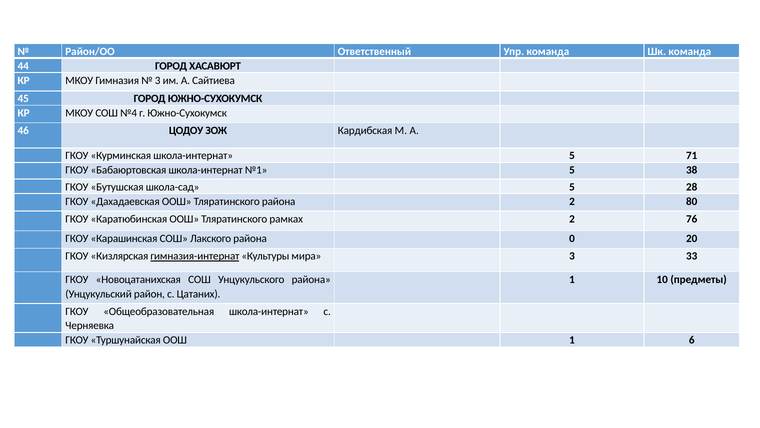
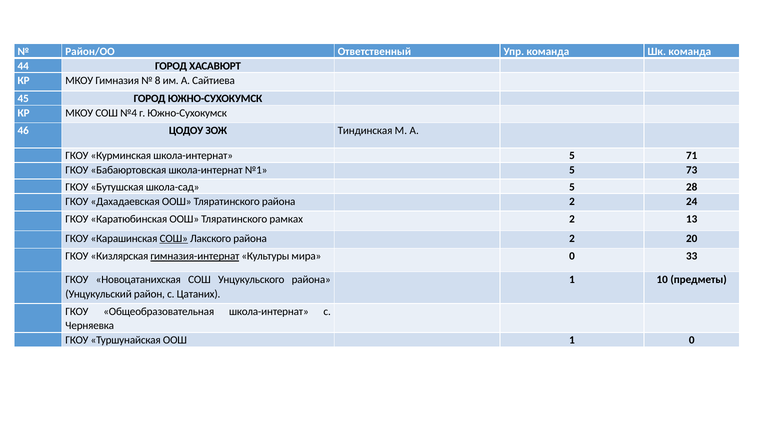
3 at (158, 80): 3 -> 8
Кардибская: Кардибская -> Тиндинская
38: 38 -> 73
80: 80 -> 24
76: 76 -> 13
СОШ at (174, 238) underline: none -> present
Лакского района 0: 0 -> 2
мира 3: 3 -> 0
1 6: 6 -> 0
